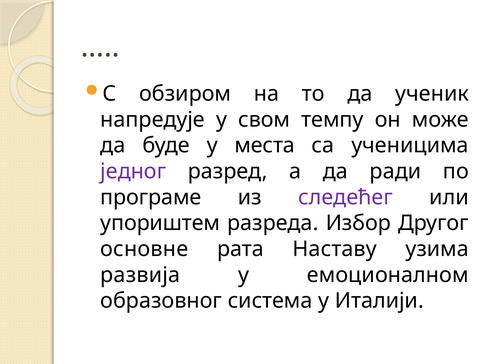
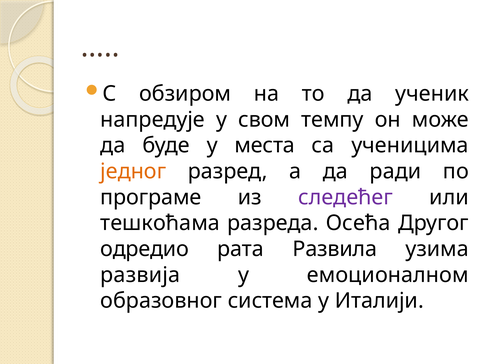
једног colour: purple -> orange
упориштем: упориштем -> тешкоћама
Избор: Избор -> Осећа
основне: основне -> одредио
Наставу: Наставу -> Развила
